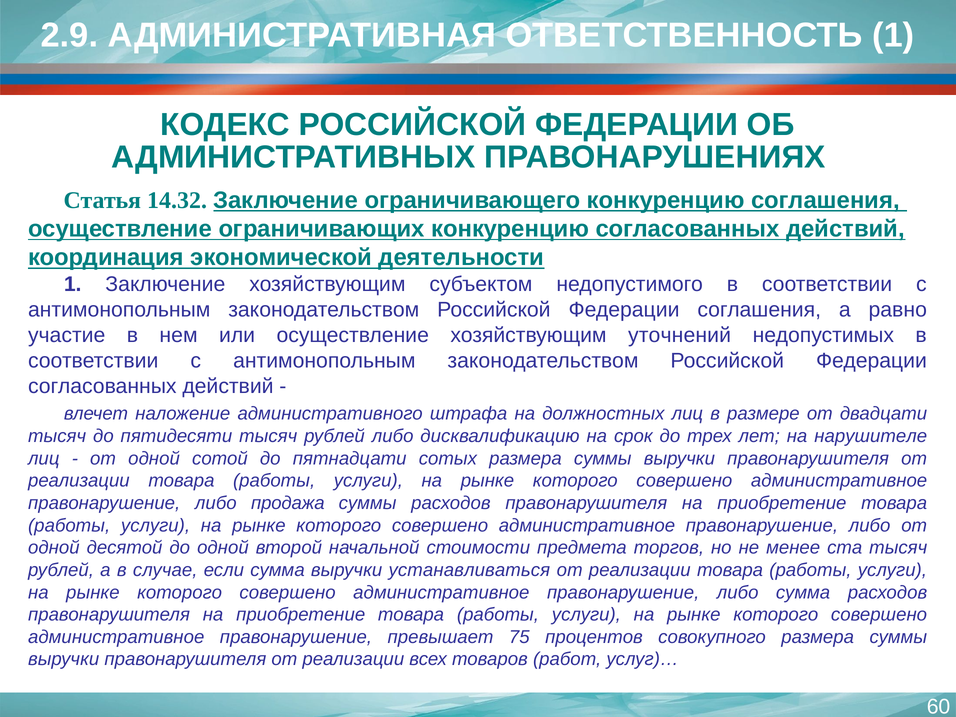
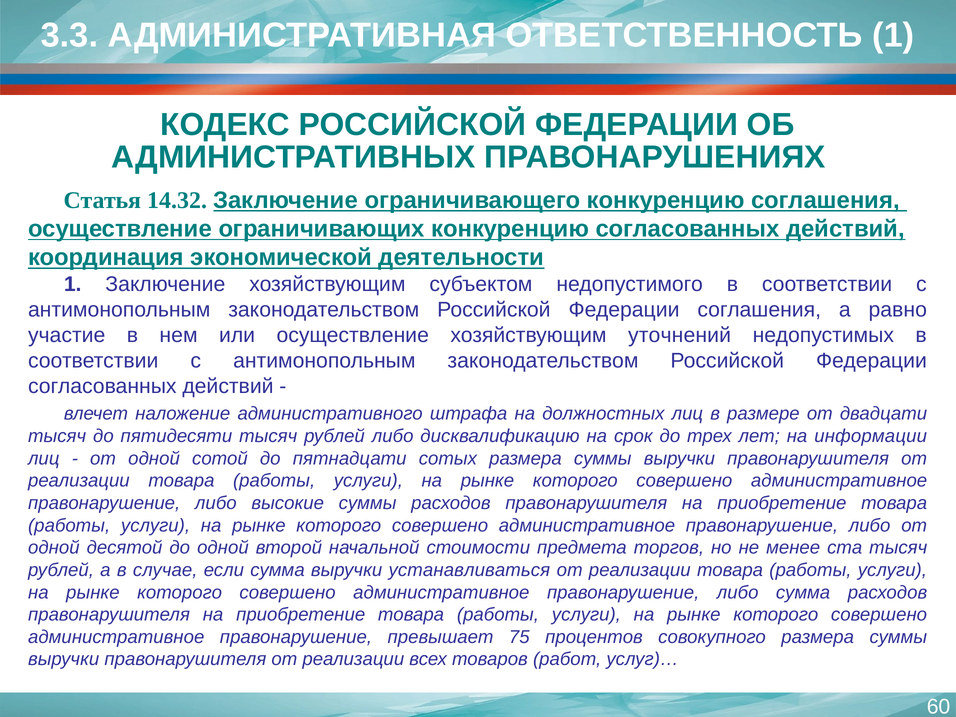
2.9: 2.9 -> 3.3
нарушителе: нарушителе -> информации
продажа: продажа -> высокие
